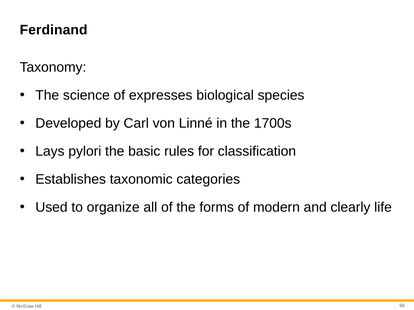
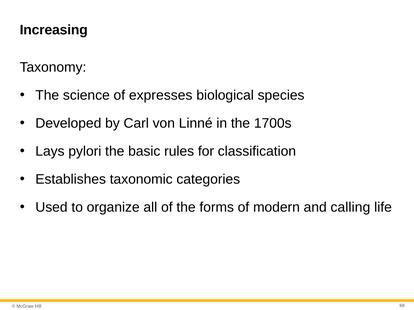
Ferdinand: Ferdinand -> Increasing
clearly: clearly -> calling
